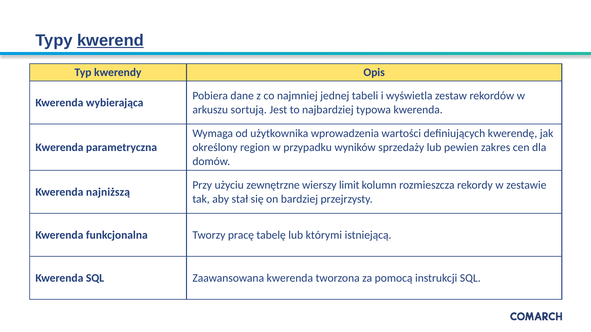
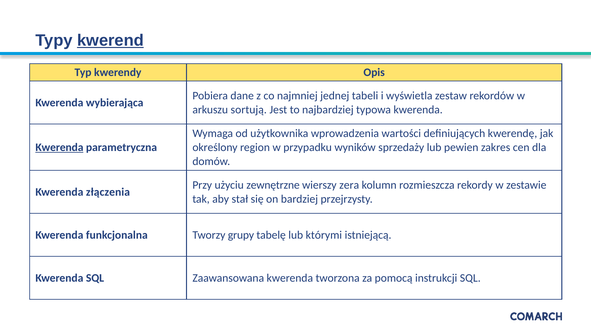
Kwerenda at (59, 148) underline: none -> present
limit: limit -> zera
najniższą: najniższą -> złączenia
pracę: pracę -> grupy
